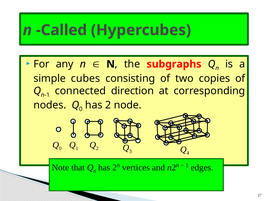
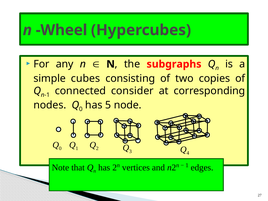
Called: Called -> Wheel
direction: direction -> consider
2 at (108, 105): 2 -> 5
